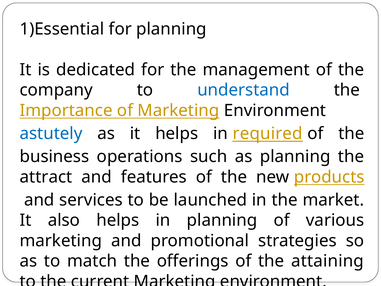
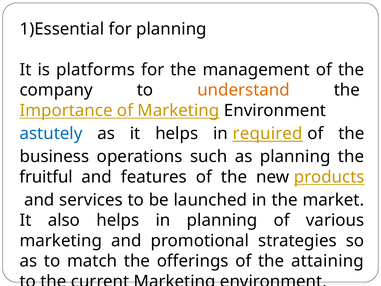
dedicated: dedicated -> platforms
understand colour: blue -> orange
attract: attract -> fruitful
